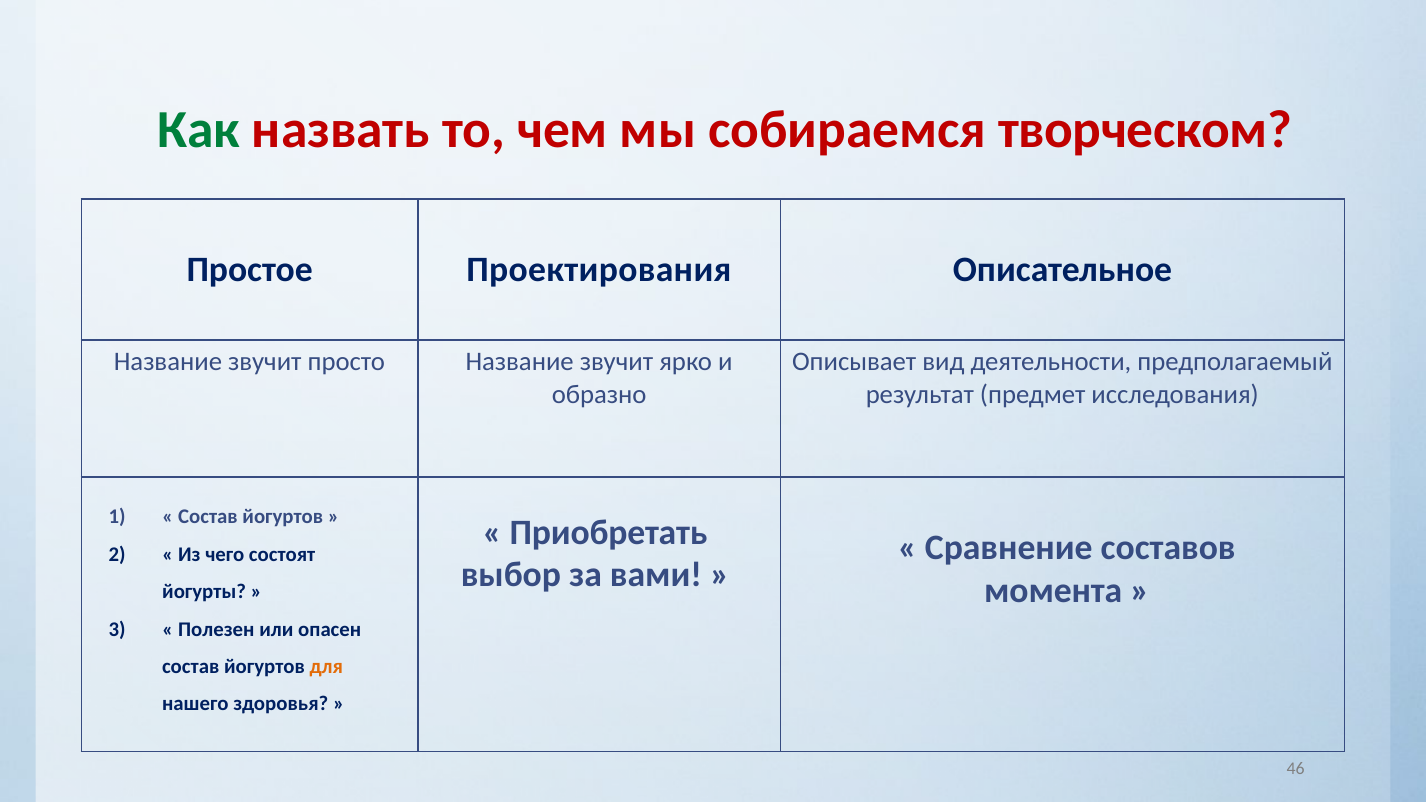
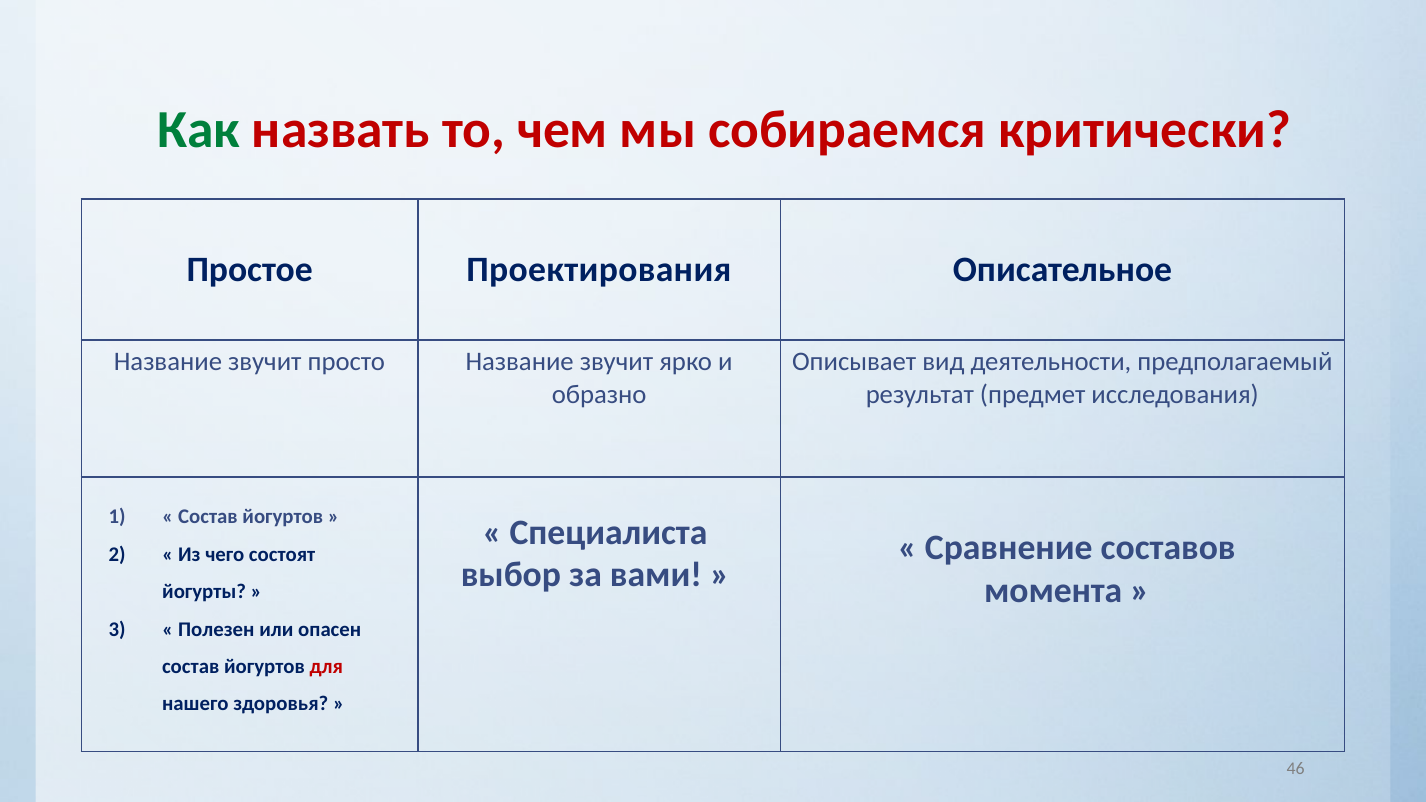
творческом: творческом -> критически
Приобретать: Приобретать -> Специалиста
для colour: orange -> red
